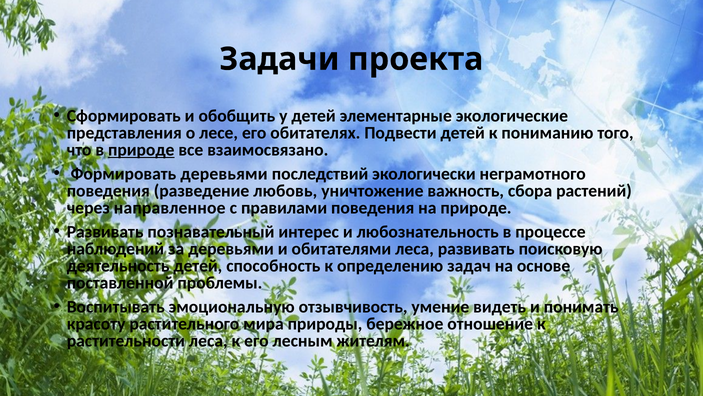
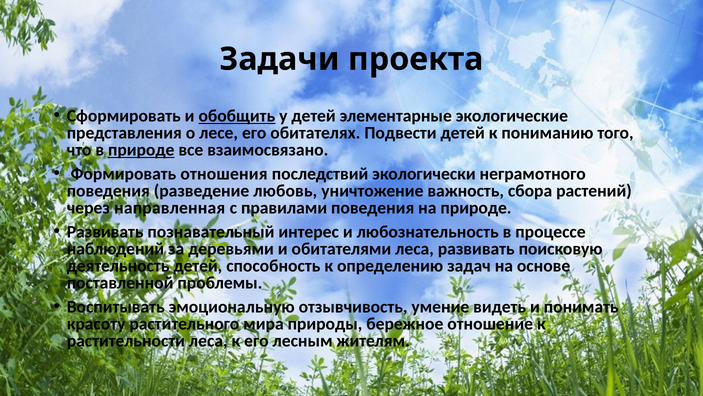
обобщить underline: none -> present
Формировать деревьями: деревьями -> отношения
направленное: направленное -> направленная
